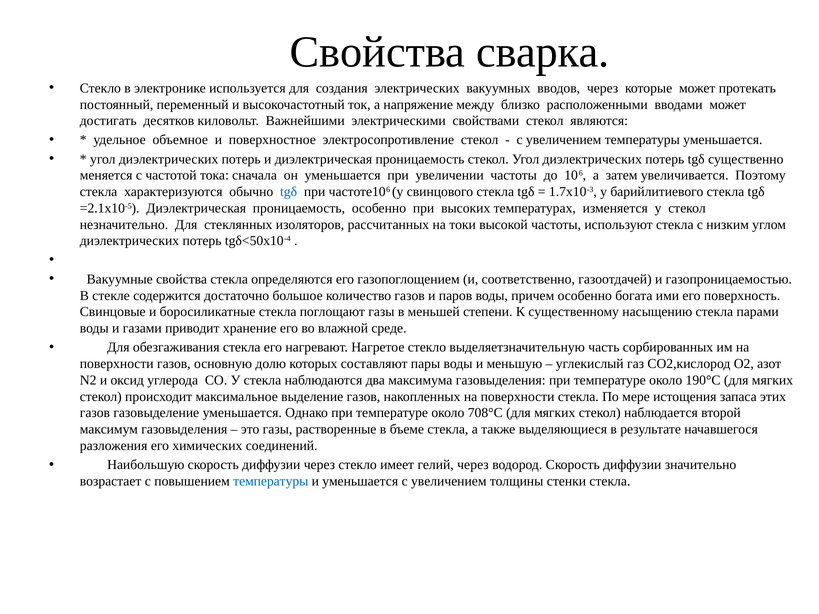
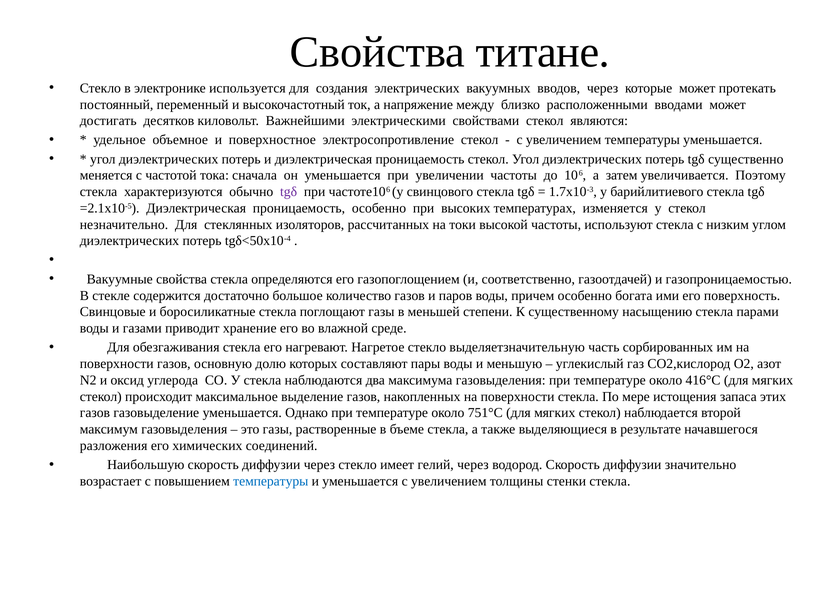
сварка: сварка -> титане
tgδ at (289, 192) colour: blue -> purple
190°C: 190°C -> 416°C
708°C: 708°C -> 751°C
